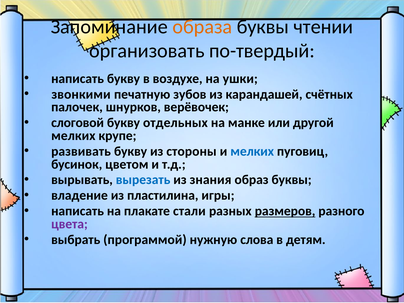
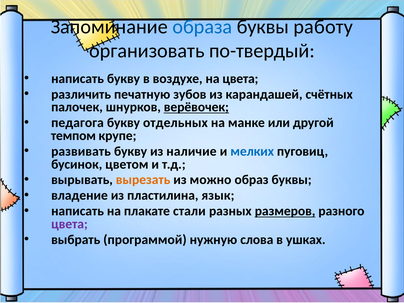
образа colour: orange -> blue
чтении: чтении -> работу
на ушки: ушки -> цвета
звонкими: звонкими -> различить
верёвочек underline: none -> present
слоговой: слоговой -> педагога
мелких at (73, 136): мелких -> темпом
стороны: стороны -> наличие
вырезать colour: blue -> orange
знания: знания -> можно
игры: игры -> язык
детям: детям -> ушках
